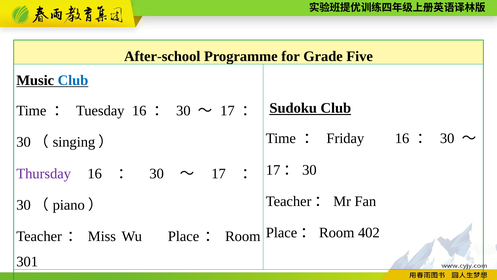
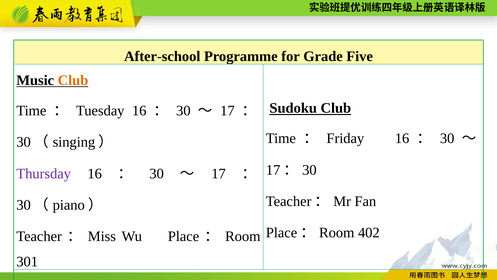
Club at (73, 80) colour: blue -> orange
